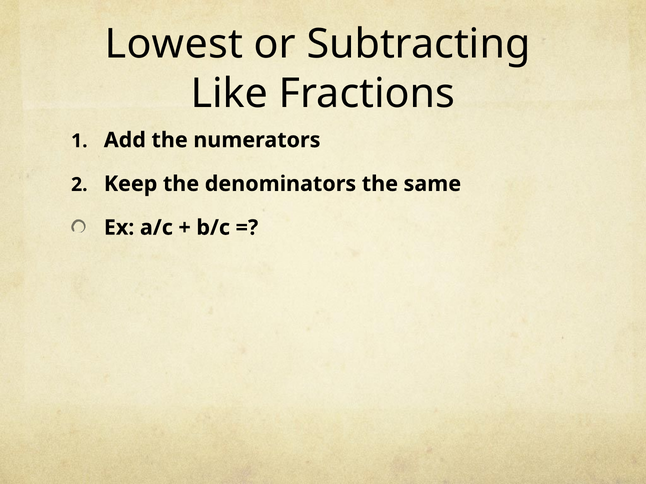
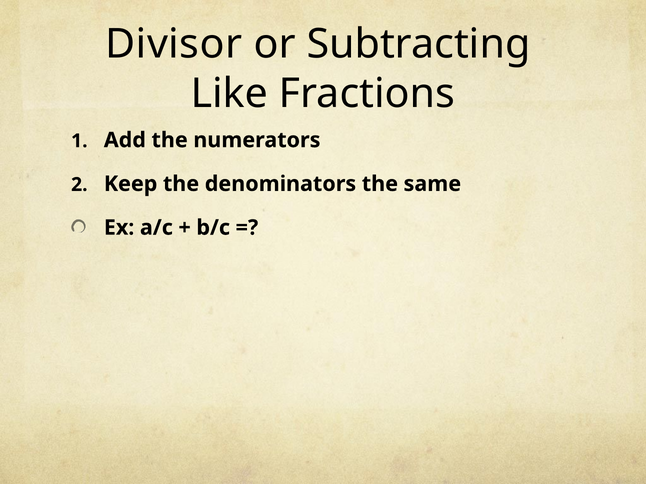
Lowest: Lowest -> Divisor
